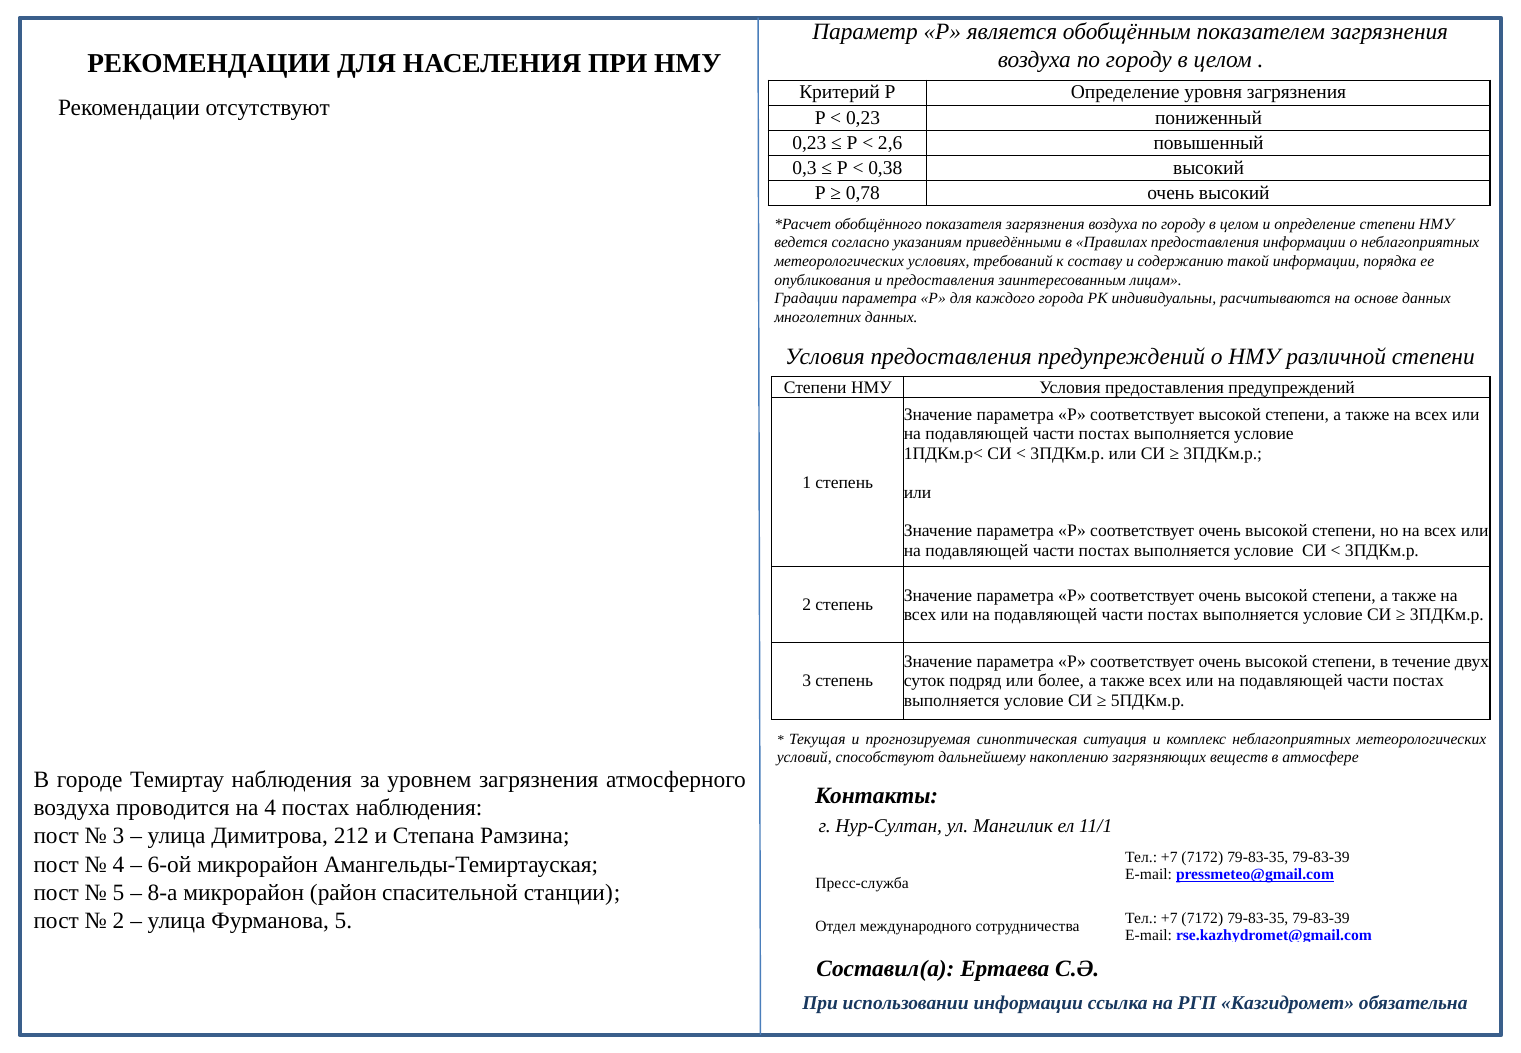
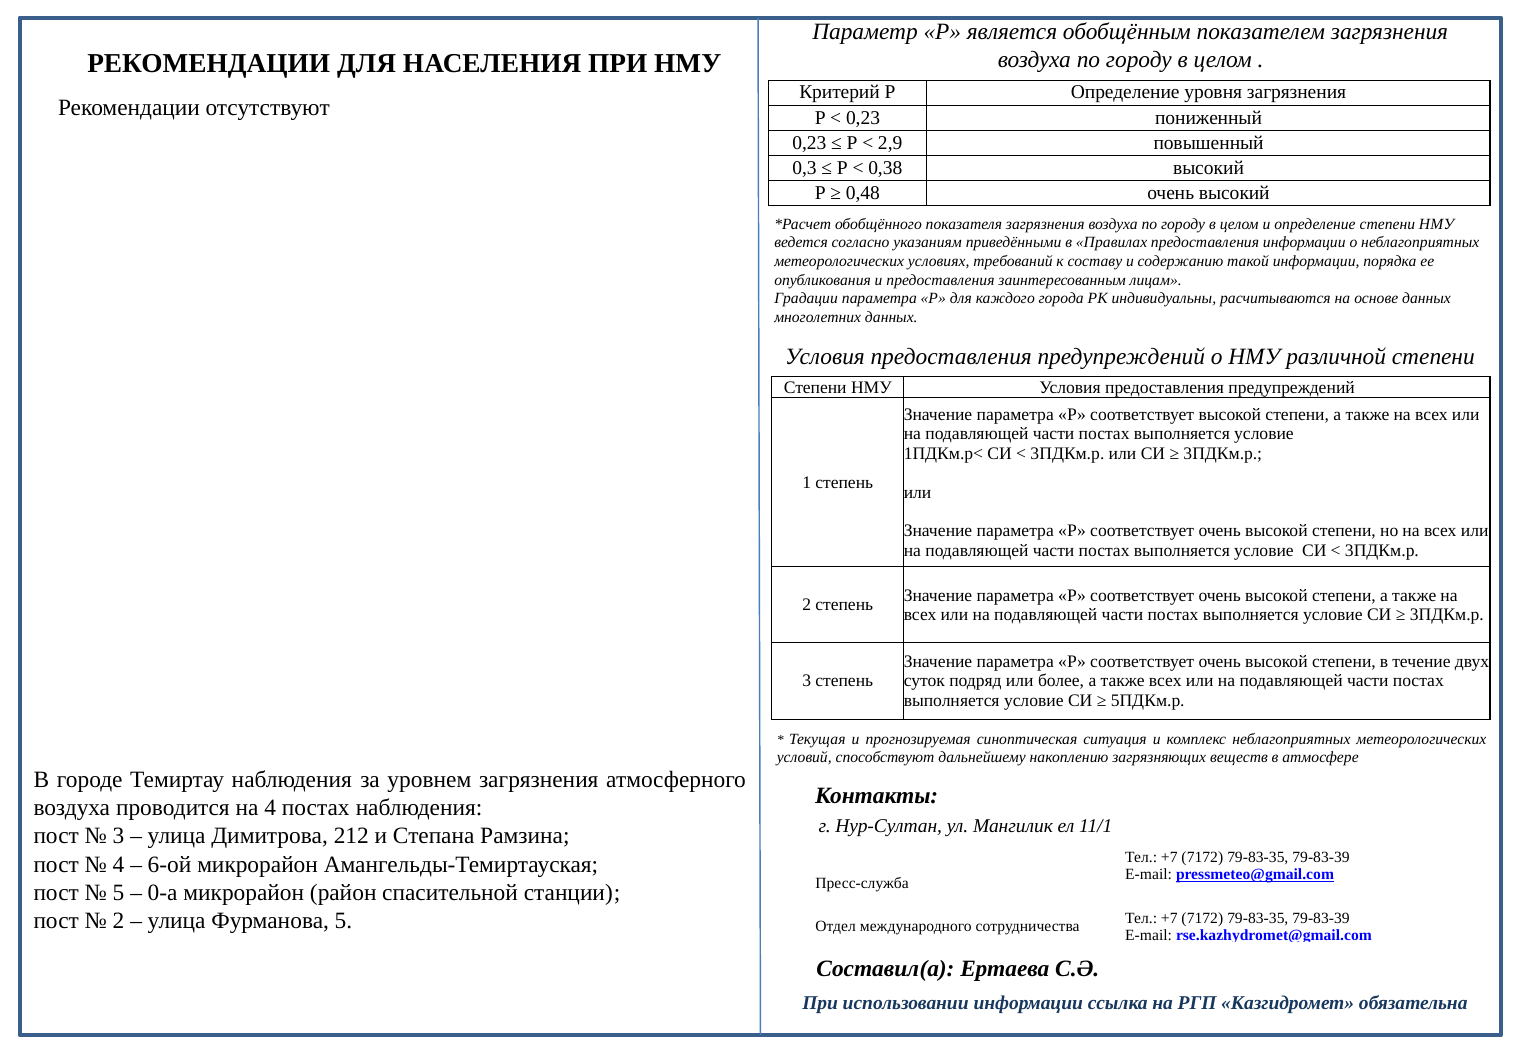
2,6: 2,6 -> 2,9
0,78: 0,78 -> 0,48
8-а: 8-а -> 0-а
